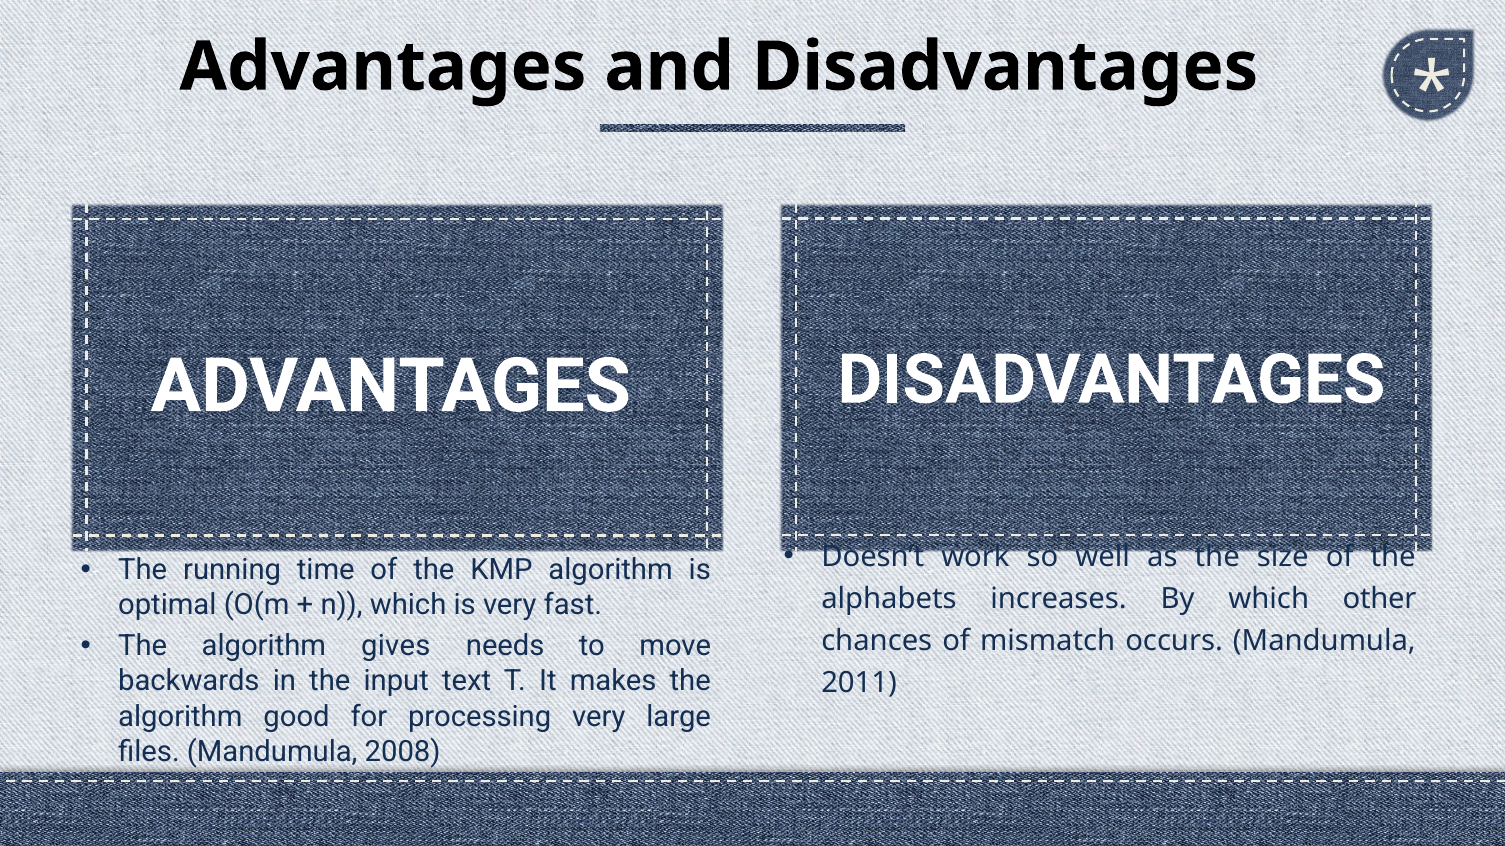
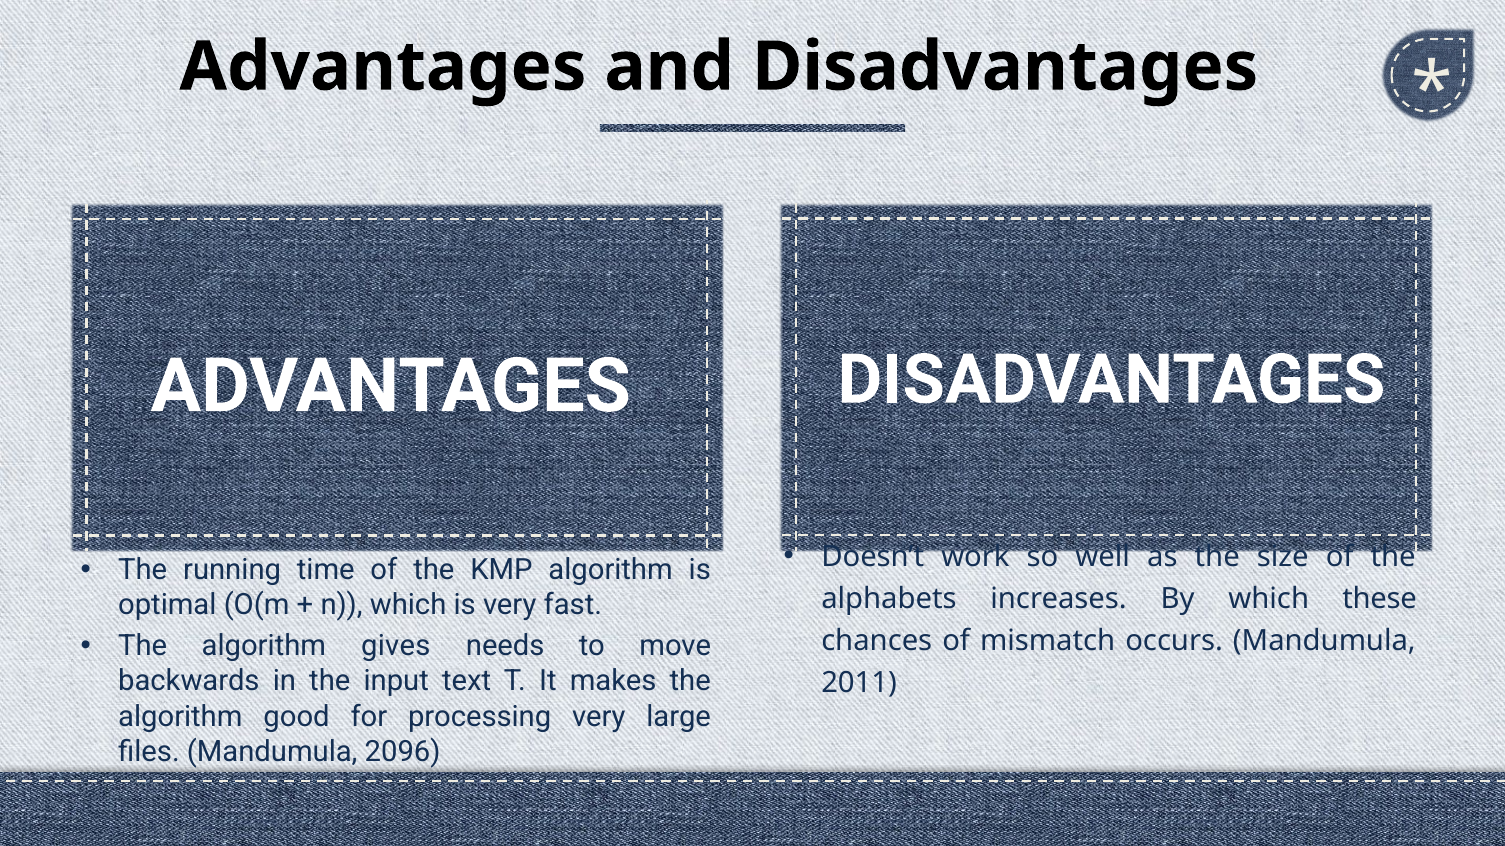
other: other -> these
2008: 2008 -> 2096
